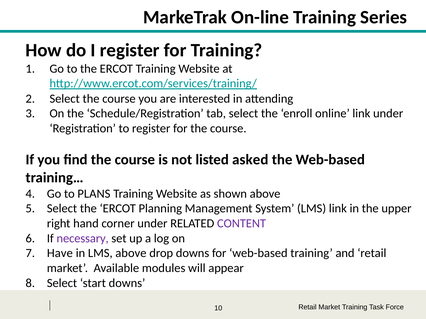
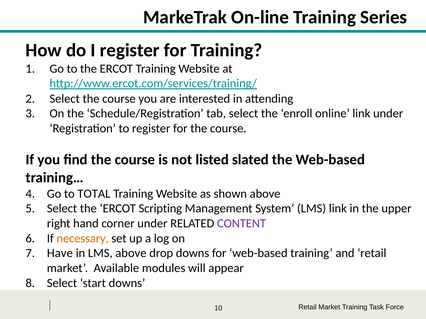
asked: asked -> slated
PLANS: PLANS -> TOTAL
Planning: Planning -> Scripting
necessary colour: purple -> orange
